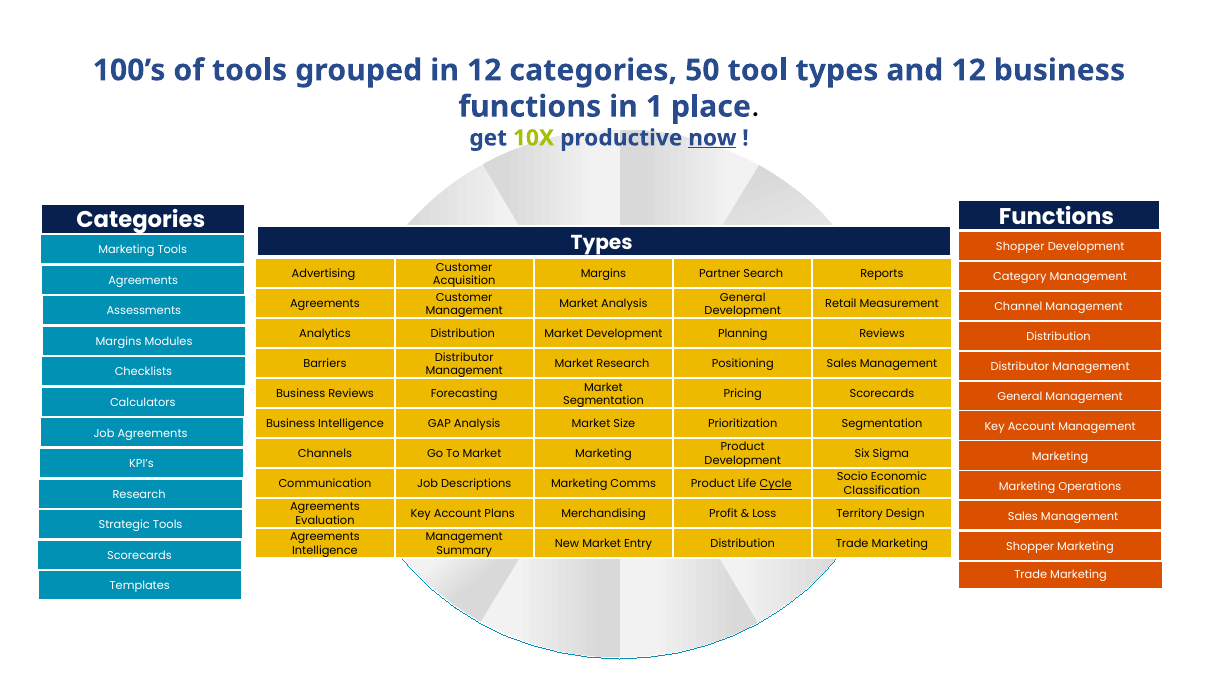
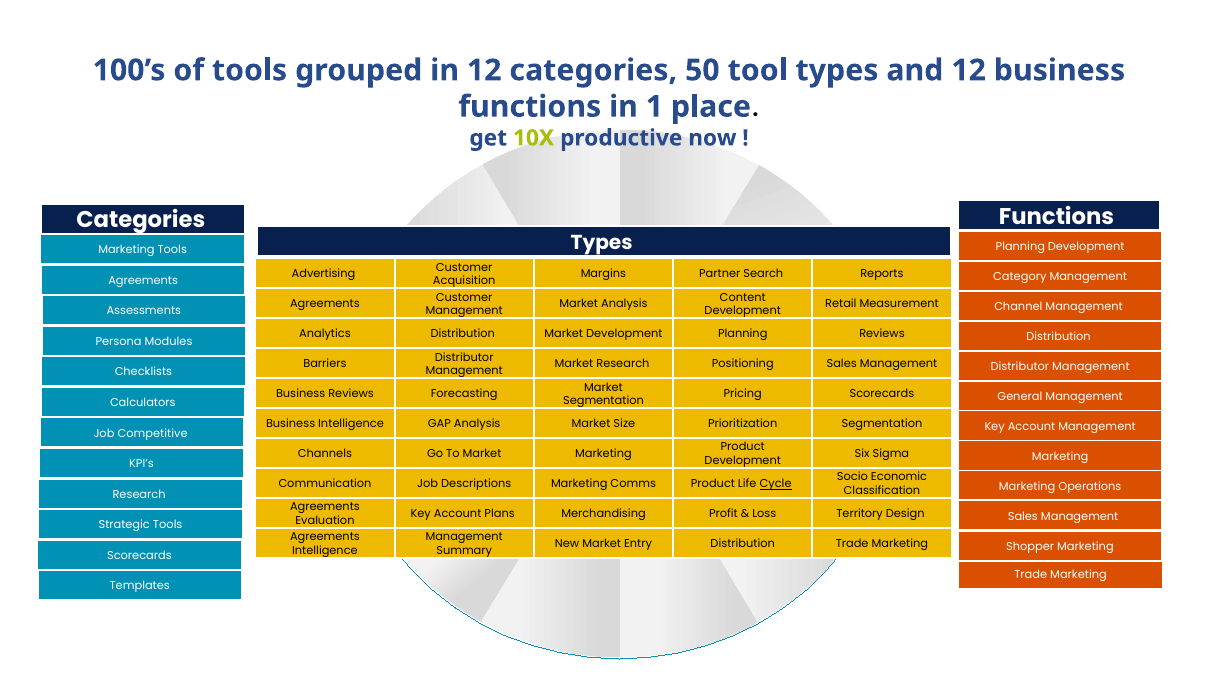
now underline: present -> none
Shopper at (1020, 247): Shopper -> Planning
General at (743, 297): General -> Content
Margins at (119, 342): Margins -> Persona
Job Agreements: Agreements -> Competitive
